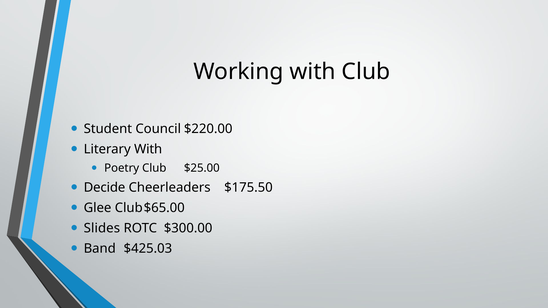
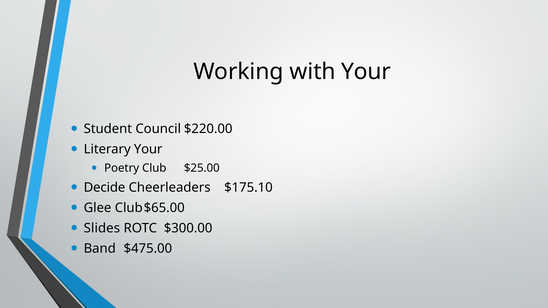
with Club: Club -> Your
Literary With: With -> Your
$175.50: $175.50 -> $175.10
$425.03: $425.03 -> $475.00
